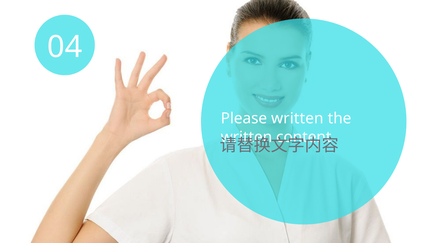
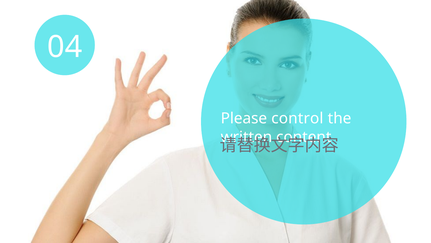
Please written: written -> control
